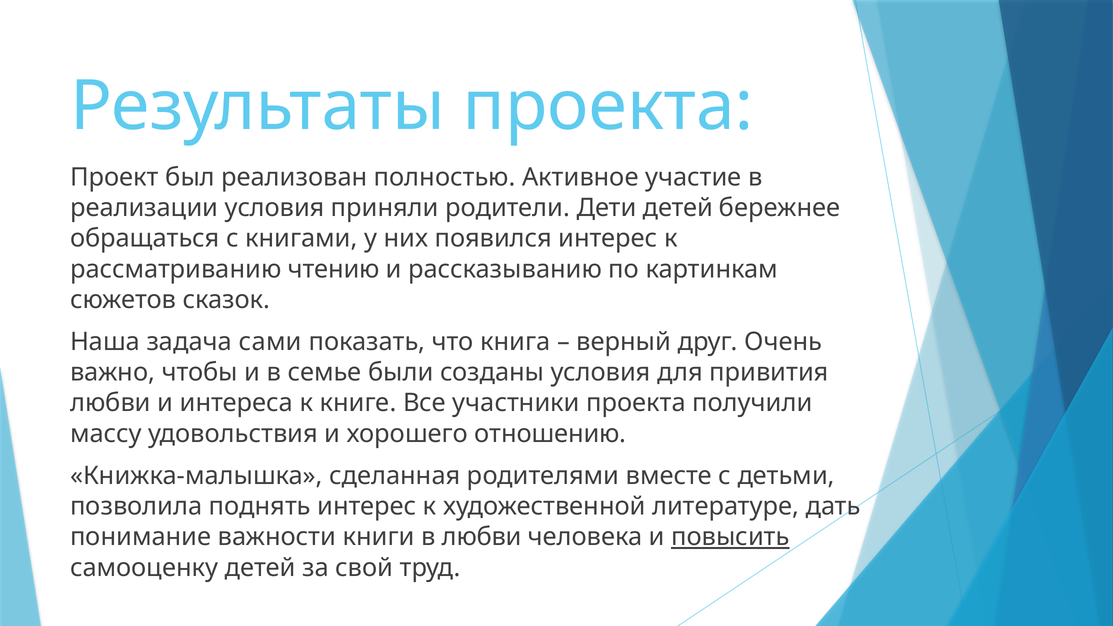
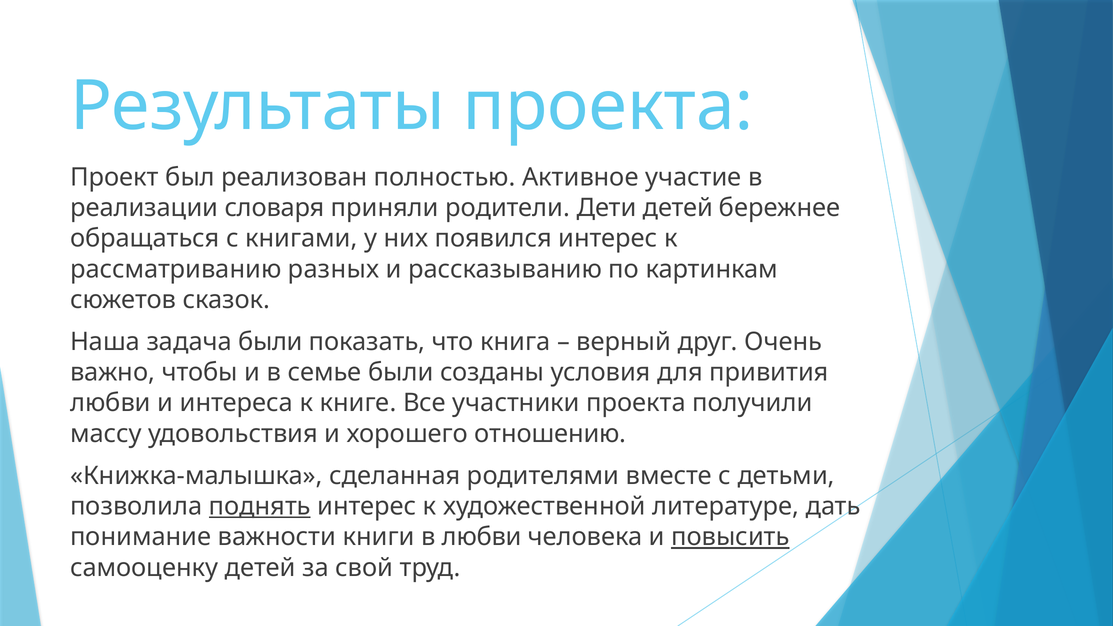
реализации условия: условия -> словаря
чтению: чтению -> разных
задача сами: сами -> были
поднять underline: none -> present
